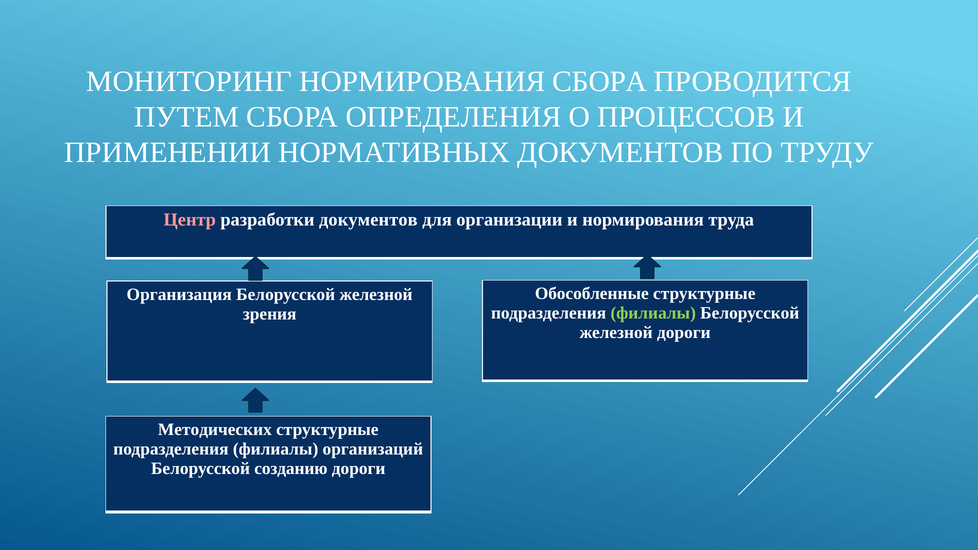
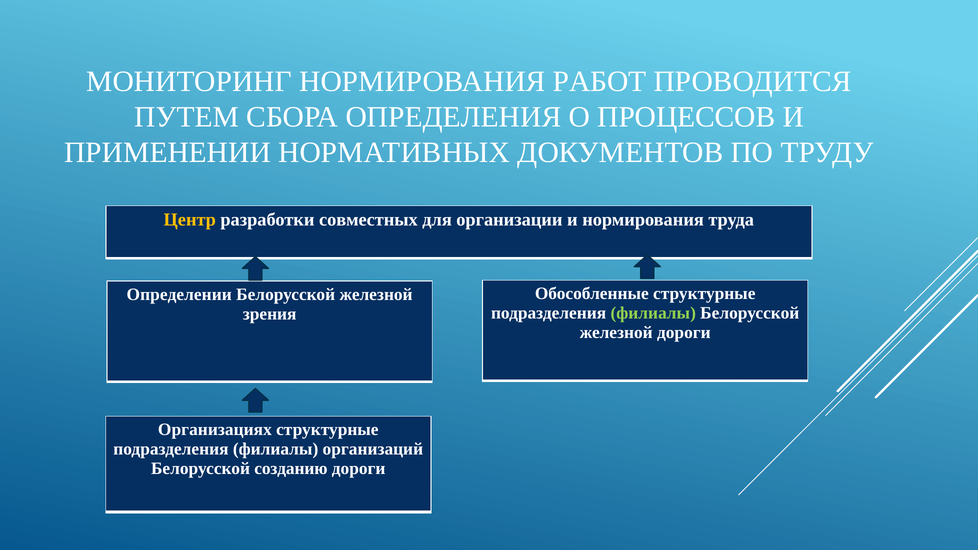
НОРМИРОВАНИЯ СБОРА: СБОРА -> РАБОТ
Центр colour: pink -> yellow
разработки документов: документов -> совместных
Организация: Организация -> Определении
Методических: Методических -> Организациях
